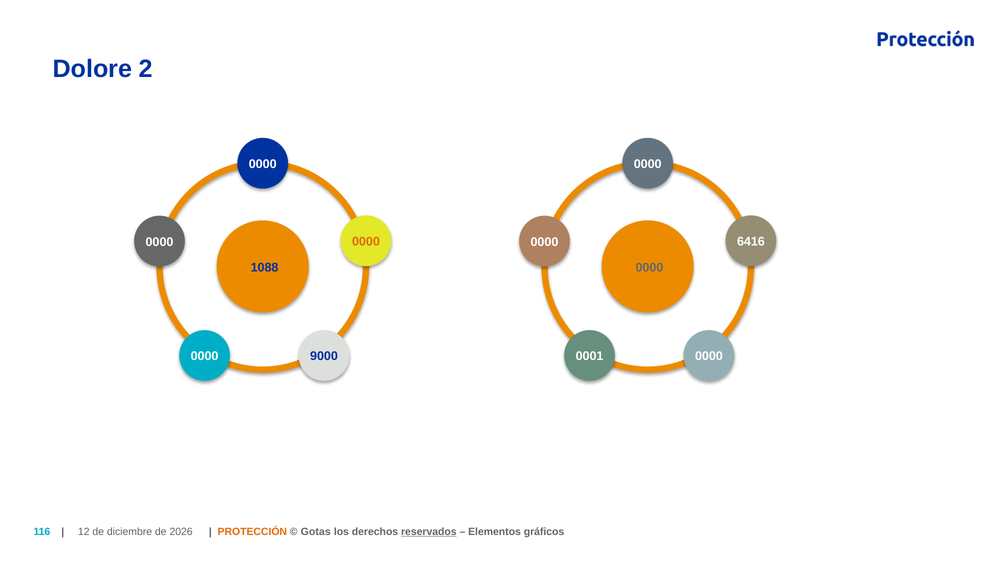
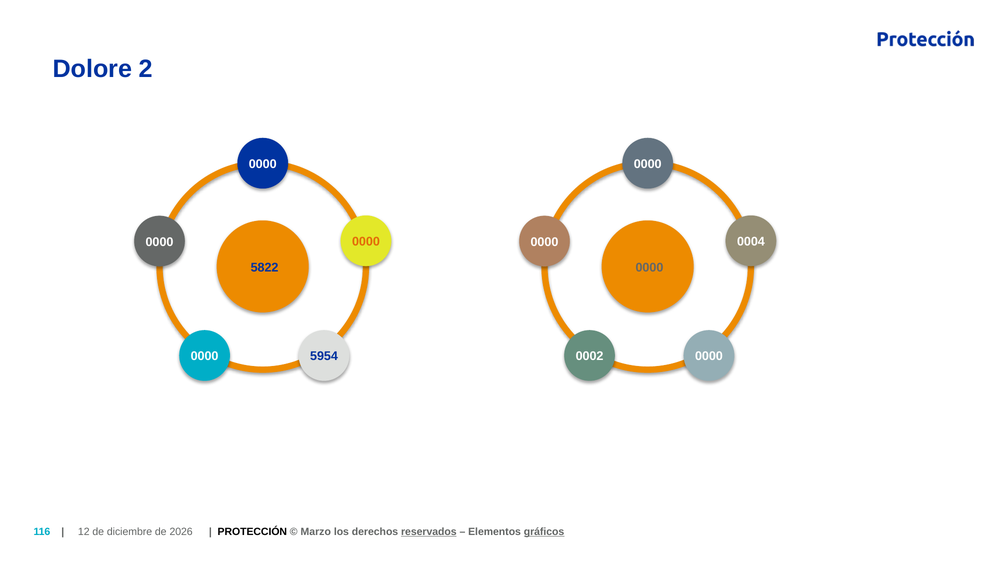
6416: 6416 -> 0004
1088: 1088 -> 5822
9000: 9000 -> 5954
0001: 0001 -> 0002
PROTECCIÓN colour: orange -> black
Gotas: Gotas -> Marzo
gráficos underline: none -> present
